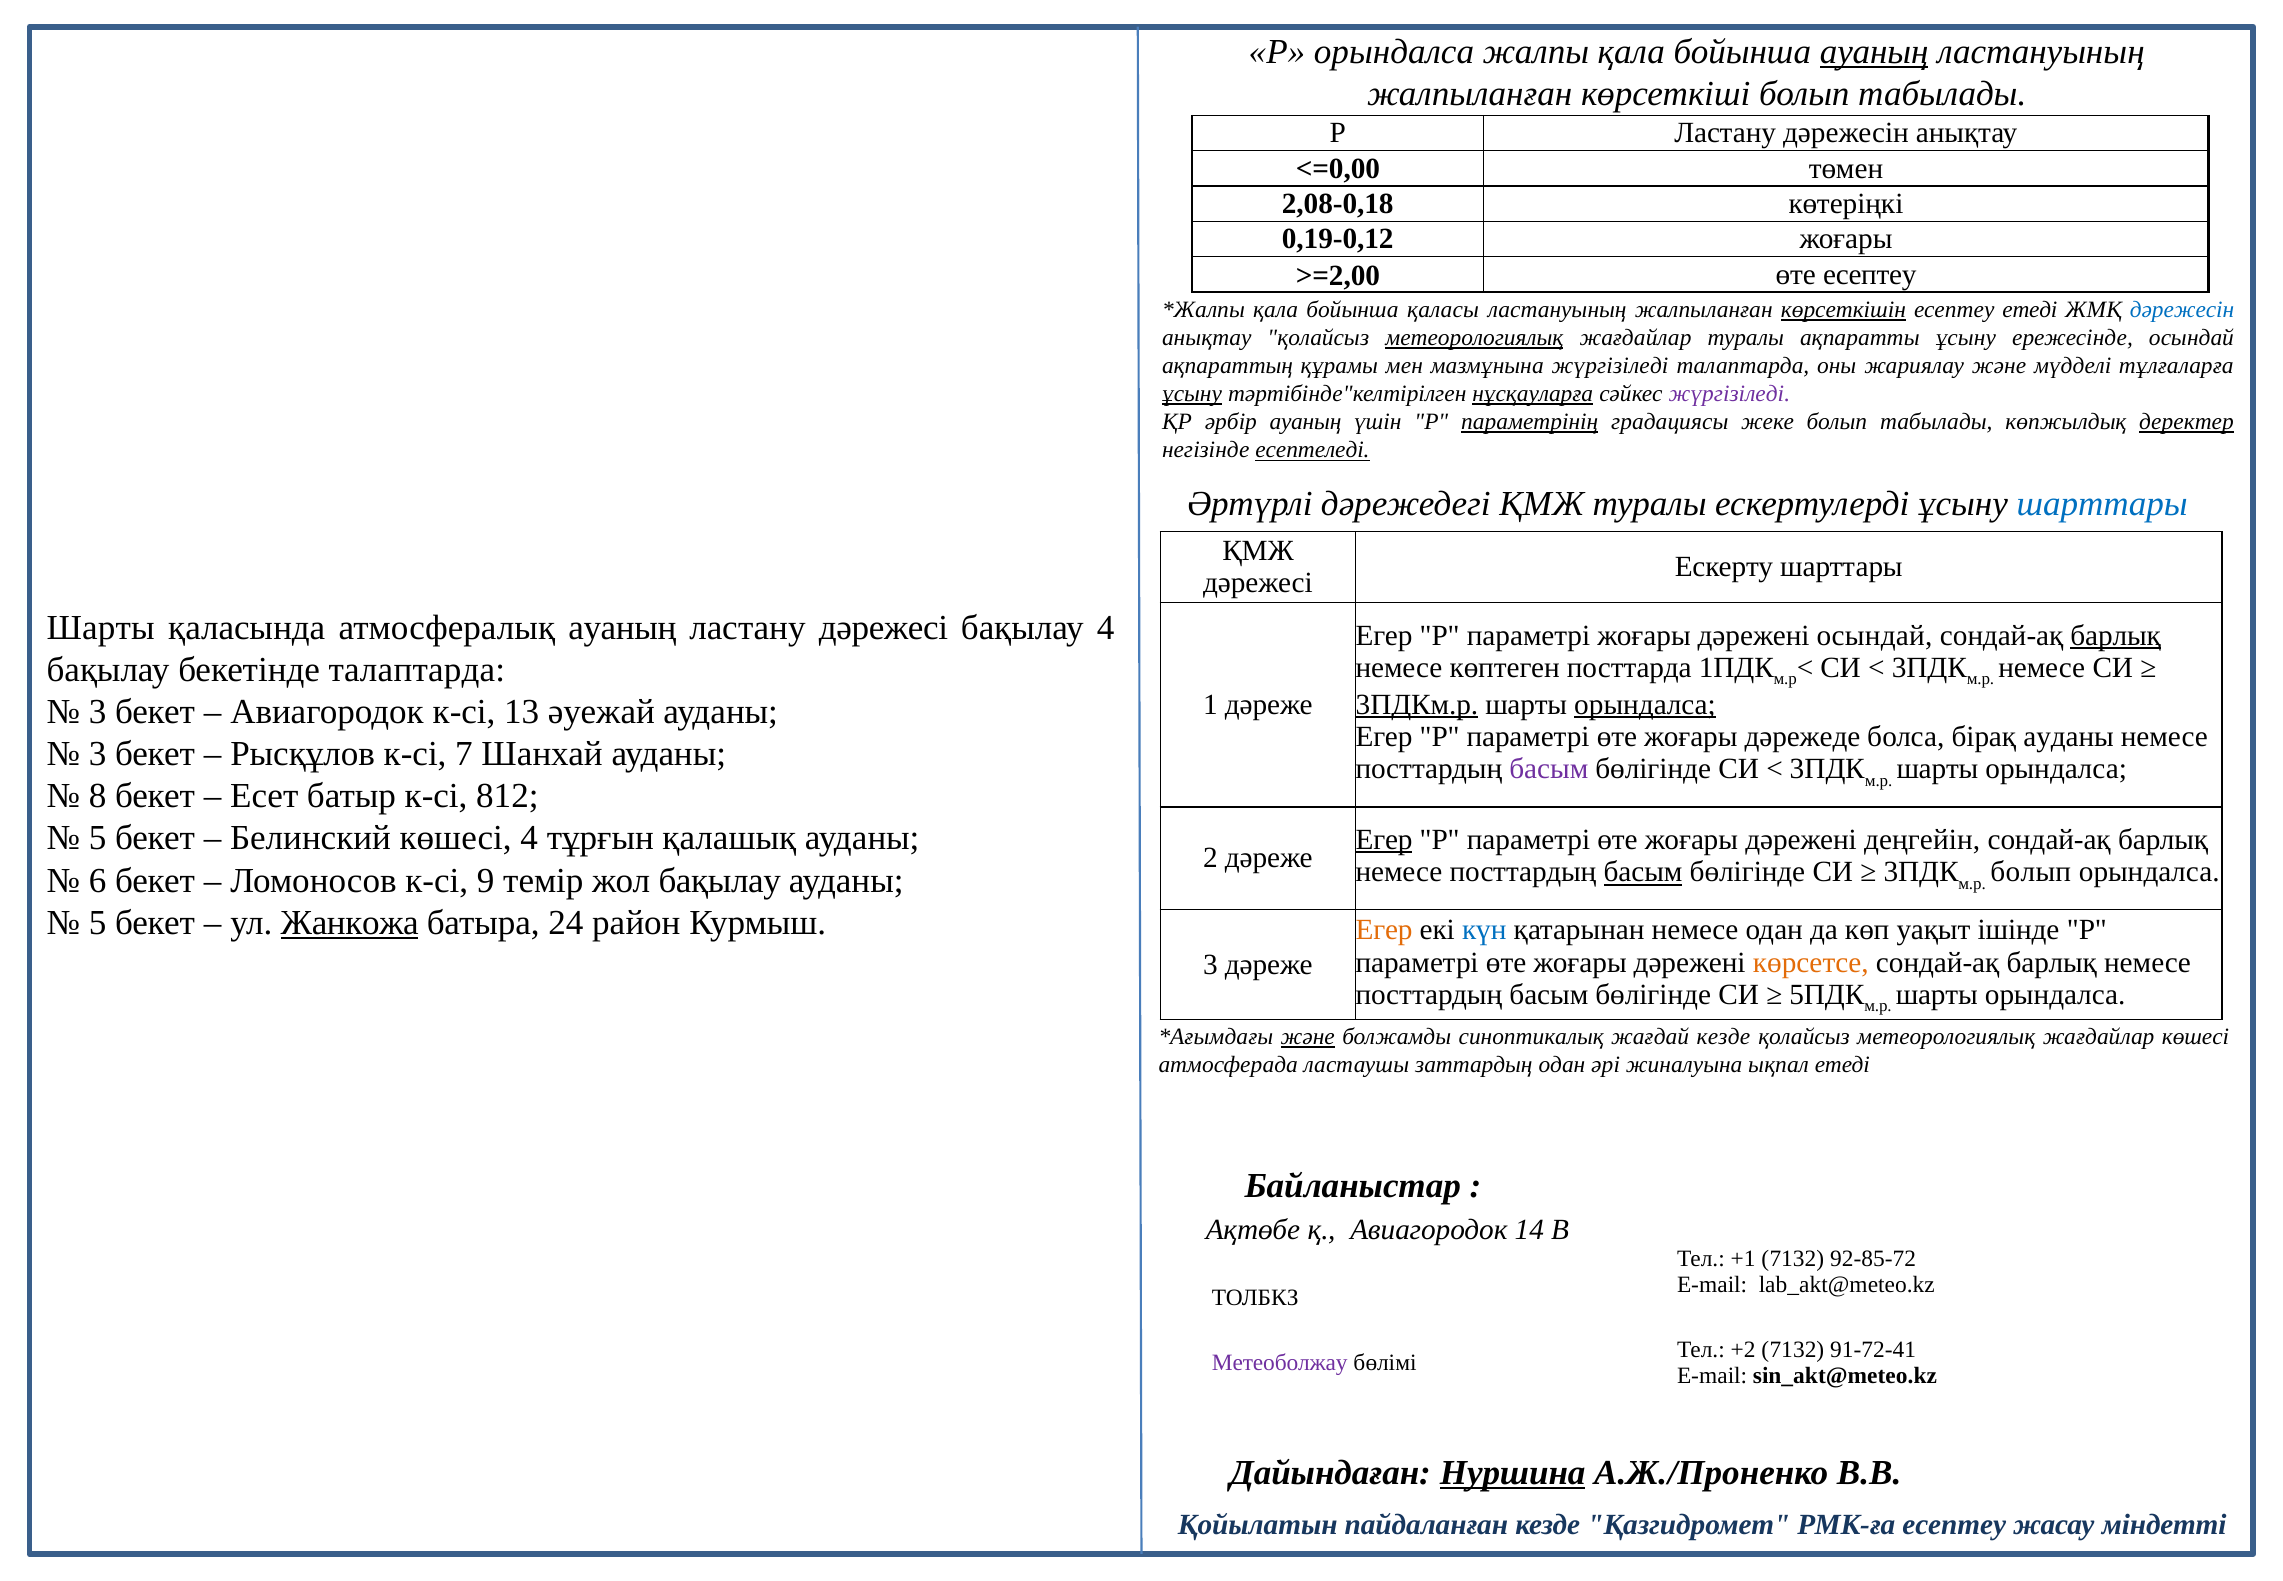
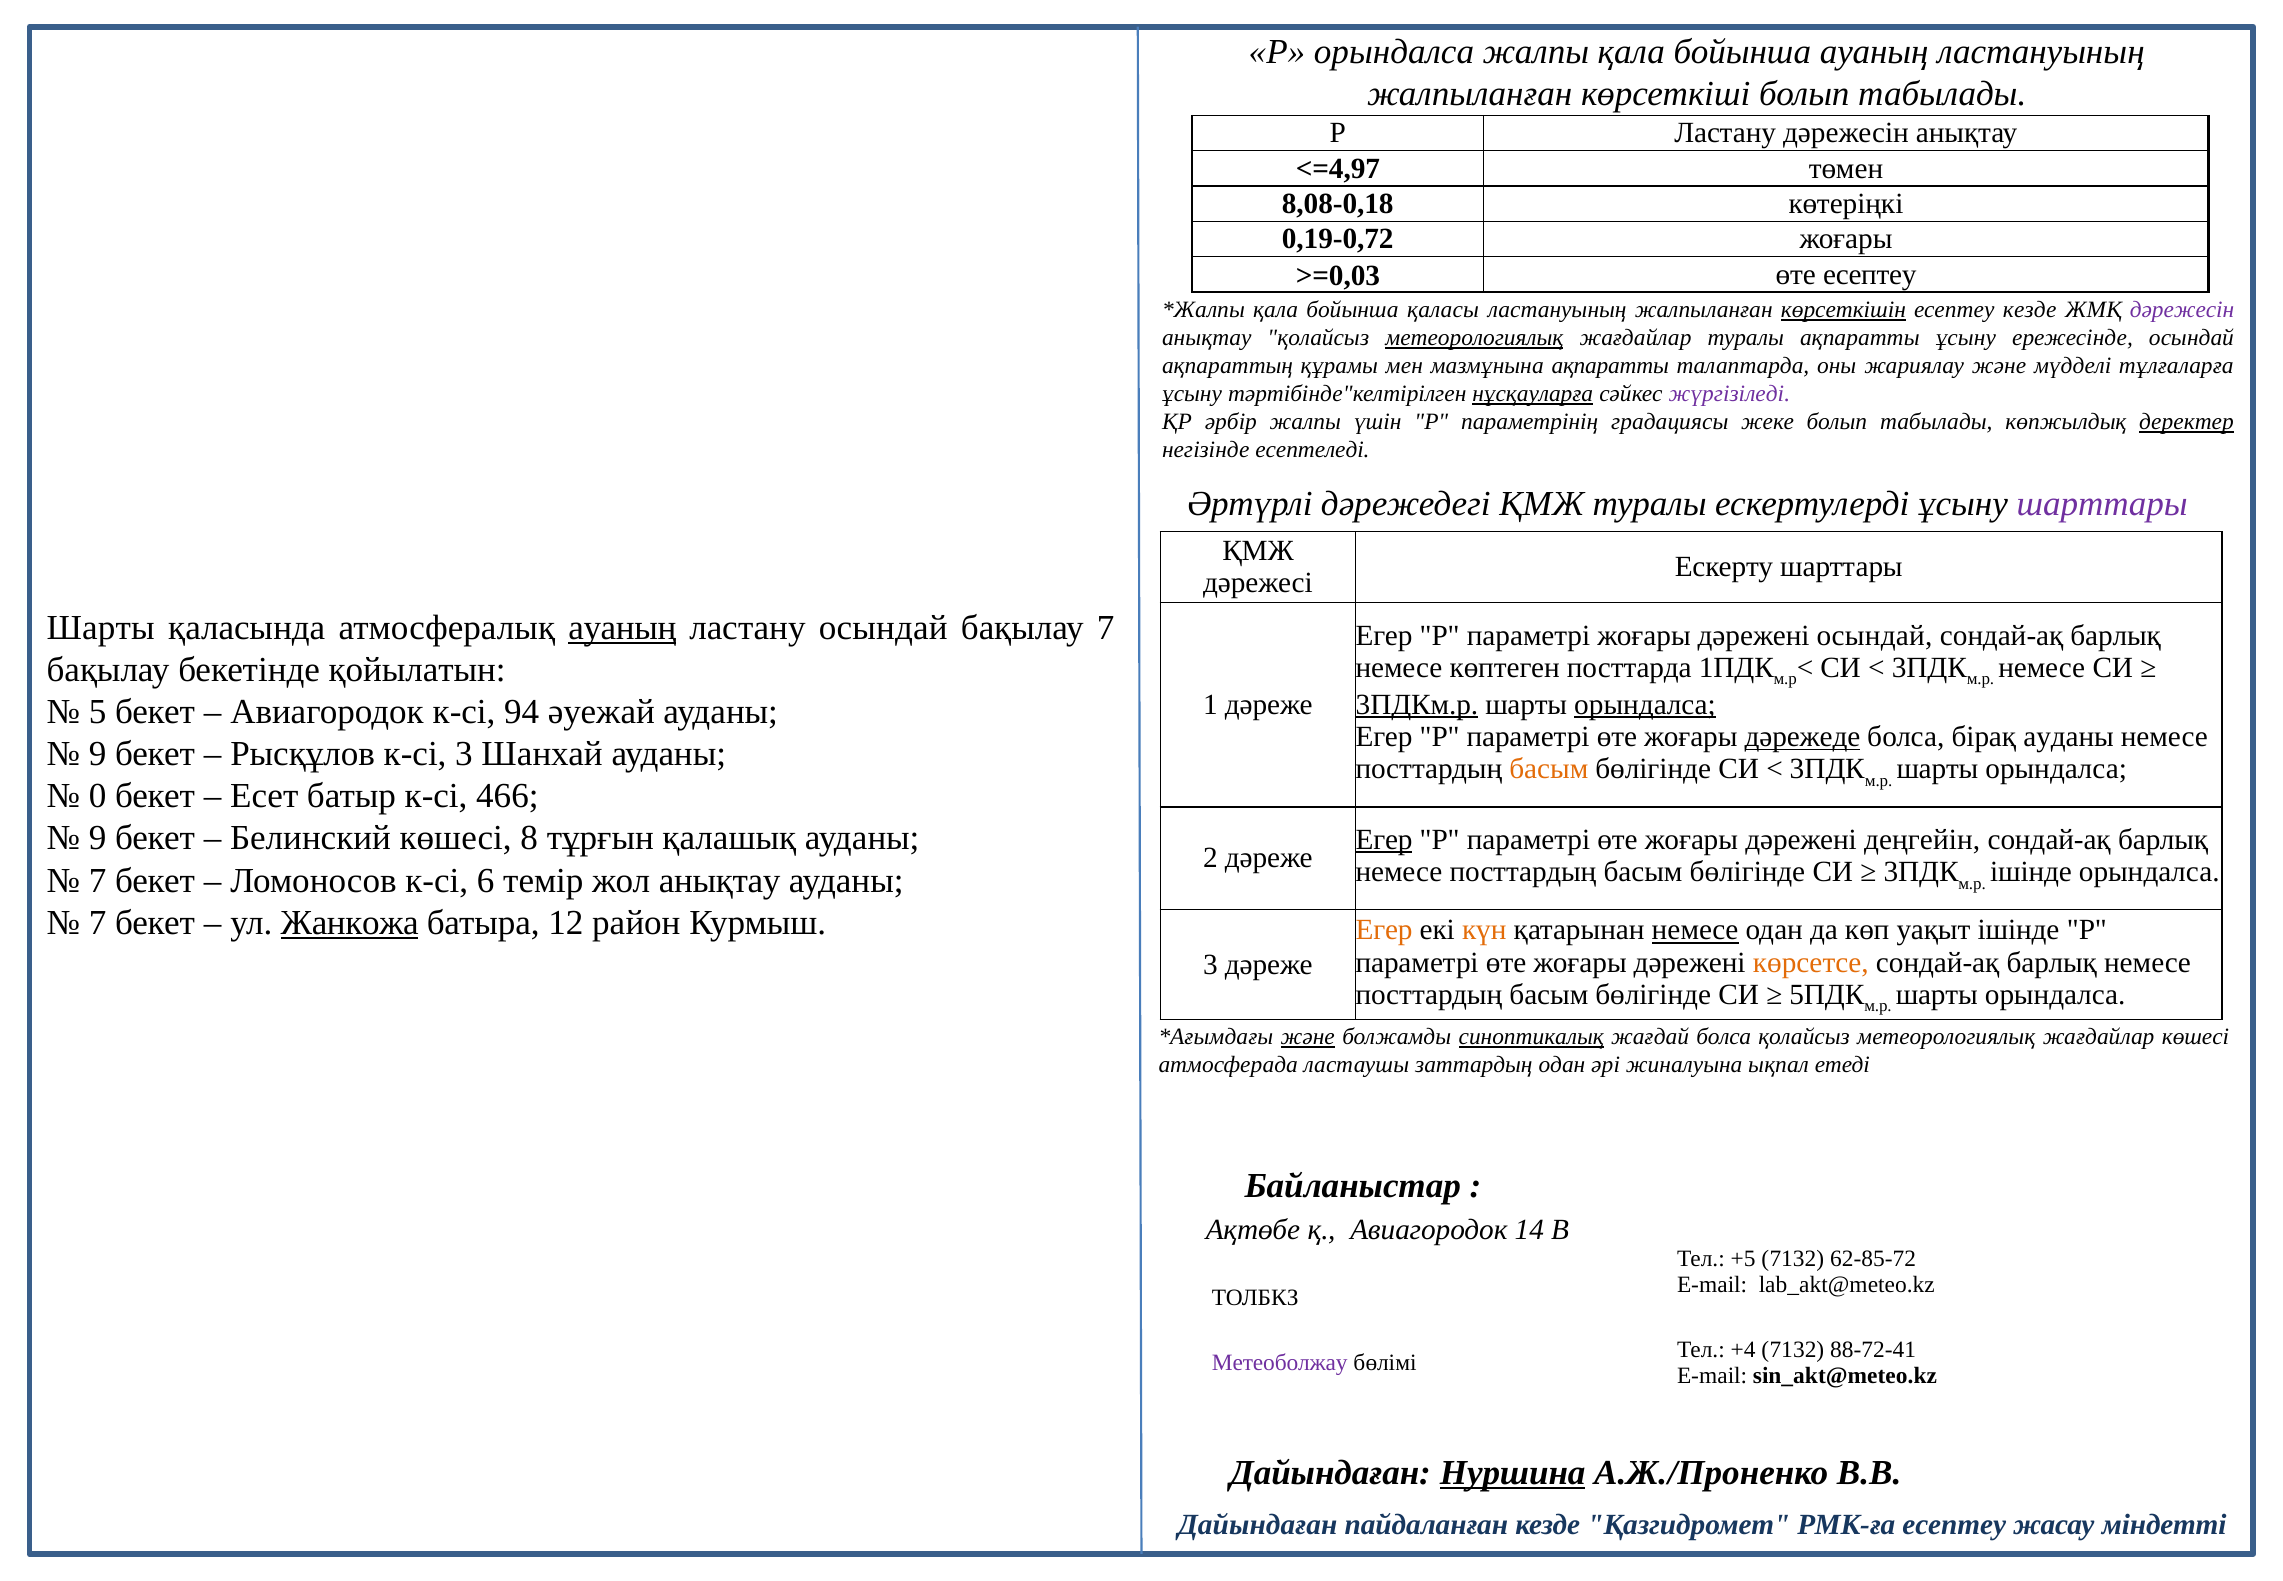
ауаның at (1874, 52) underline: present -> none
<=0,00: <=0,00 -> <=4,97
2,08-0,18: 2,08-0,18 -> 8,08-0,18
0,19-0,12: 0,19-0,12 -> 0,19-0,72
>=2,00: >=2,00 -> >=0,03
есептеу етеді: етеді -> кезде
дәрежесін at (2182, 310) colour: blue -> purple
мазмұнына жүргізіледі: жүргізіледі -> ақпаратты
ұсыну at (1192, 394) underline: present -> none
әрбір ауаның: ауаның -> жалпы
параметрінің underline: present -> none
есептеледі underline: present -> none
шарттары at (2102, 504) colour: blue -> purple
ауаның at (622, 627) underline: none -> present
ластану дәрежесі: дәрежесі -> осындай
бақылау 4: 4 -> 7
барлық at (2116, 635) underline: present -> none
бекетінде талаптарда: талаптарда -> қойылатын
3 at (98, 712): 3 -> 5
13: 13 -> 94
дәрежеде underline: none -> present
3 at (98, 754): 3 -> 9
к-сі 7: 7 -> 3
басым at (1549, 769) colour: purple -> orange
8: 8 -> 0
812: 812 -> 466
5 at (98, 838): 5 -> 9
көшесі 4: 4 -> 8
басым at (1643, 872) underline: present -> none
болып at (2031, 872): болып -> ішінде
6 at (98, 880): 6 -> 7
9: 9 -> 6
жол бақылау: бақылау -> анықтау
5 at (98, 922): 5 -> 7
24: 24 -> 12
күн colour: blue -> orange
немесе at (1695, 930) underline: none -> present
синоптикалық underline: none -> present
жағдай кезде: кезде -> болса
+1: +1 -> +5
92-85-72: 92-85-72 -> 62-85-72
+2: +2 -> +4
91-72-41: 91-72-41 -> 88-72-41
Қойылатын at (1258, 1525): Қойылатын -> Дайындаған
